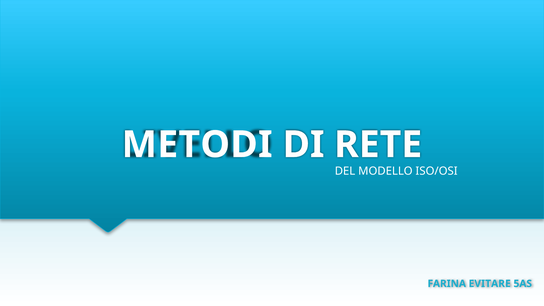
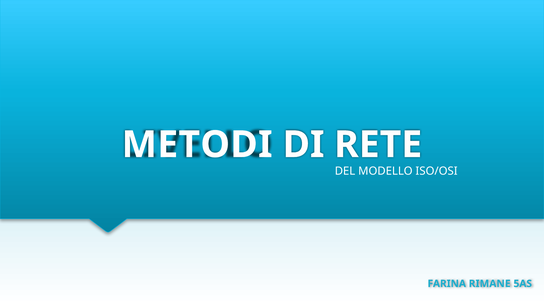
EVITARE: EVITARE -> RIMANE
